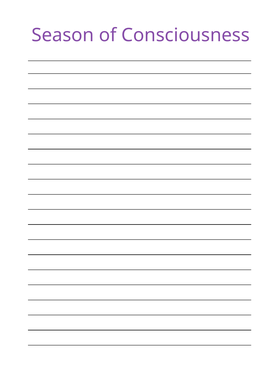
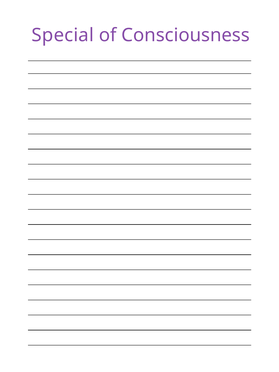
Season: Season -> Special
